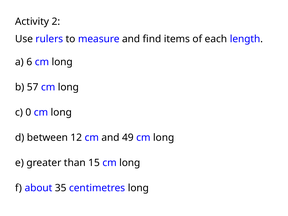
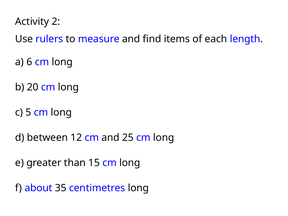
57: 57 -> 20
0: 0 -> 5
49: 49 -> 25
